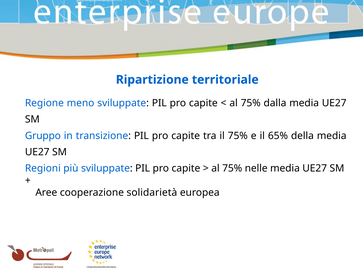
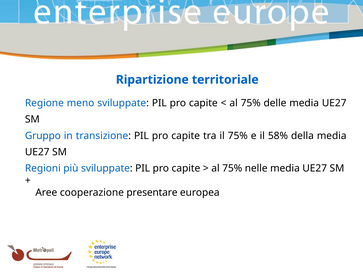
dalla: dalla -> delle
65%: 65% -> 58%
solidarietà: solidarietà -> presentare
